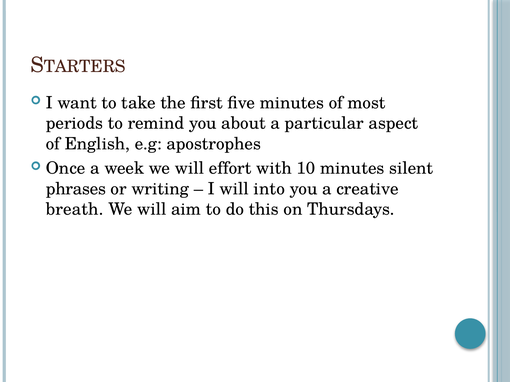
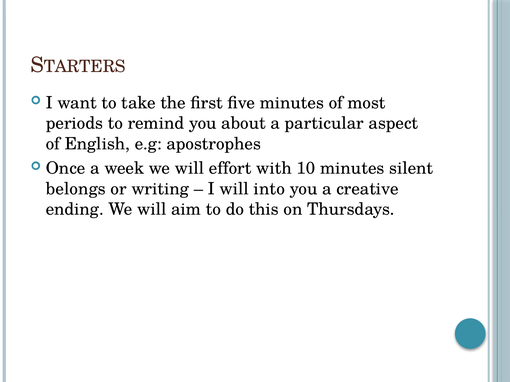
phrases: phrases -> belongs
breath: breath -> ending
